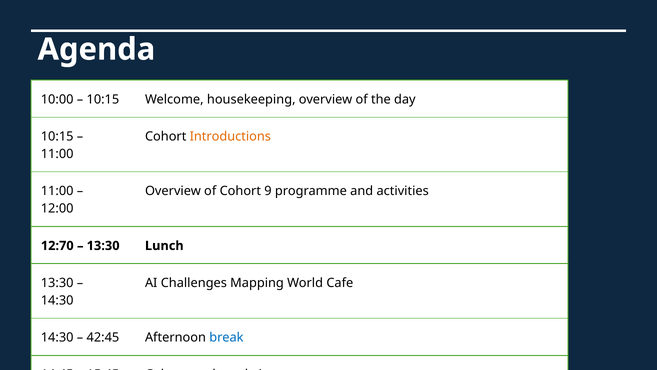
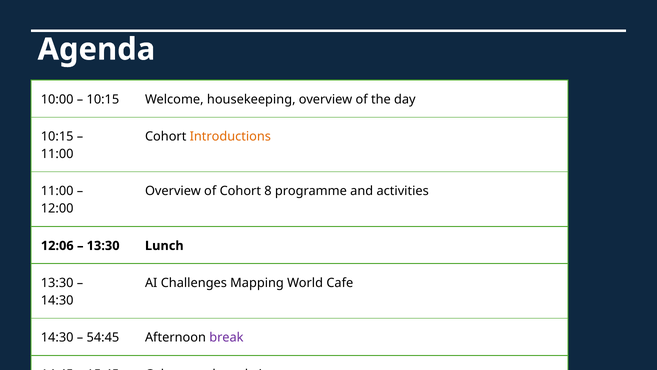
9: 9 -> 8
12:70: 12:70 -> 12:06
42:45: 42:45 -> 54:45
break colour: blue -> purple
